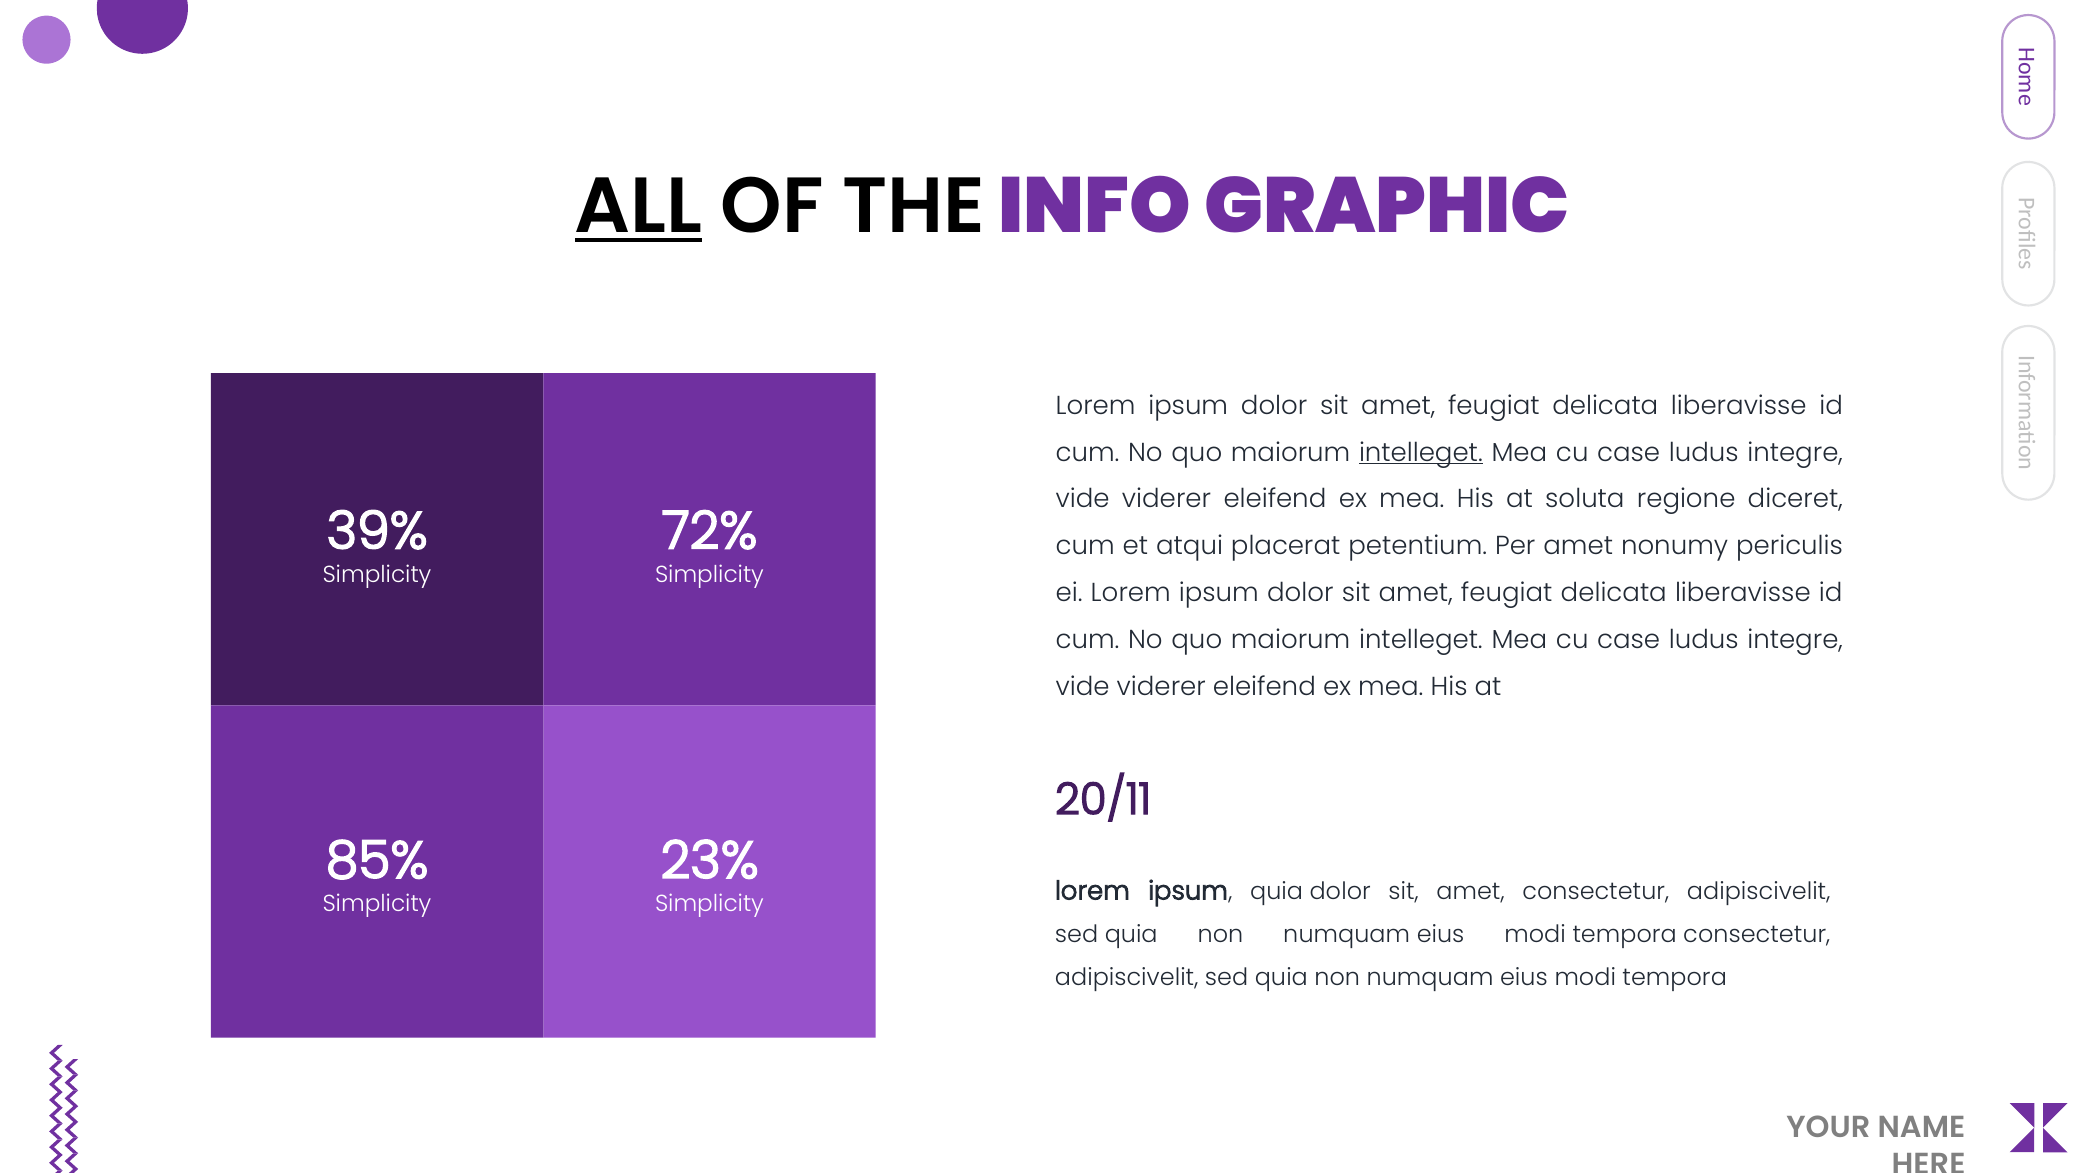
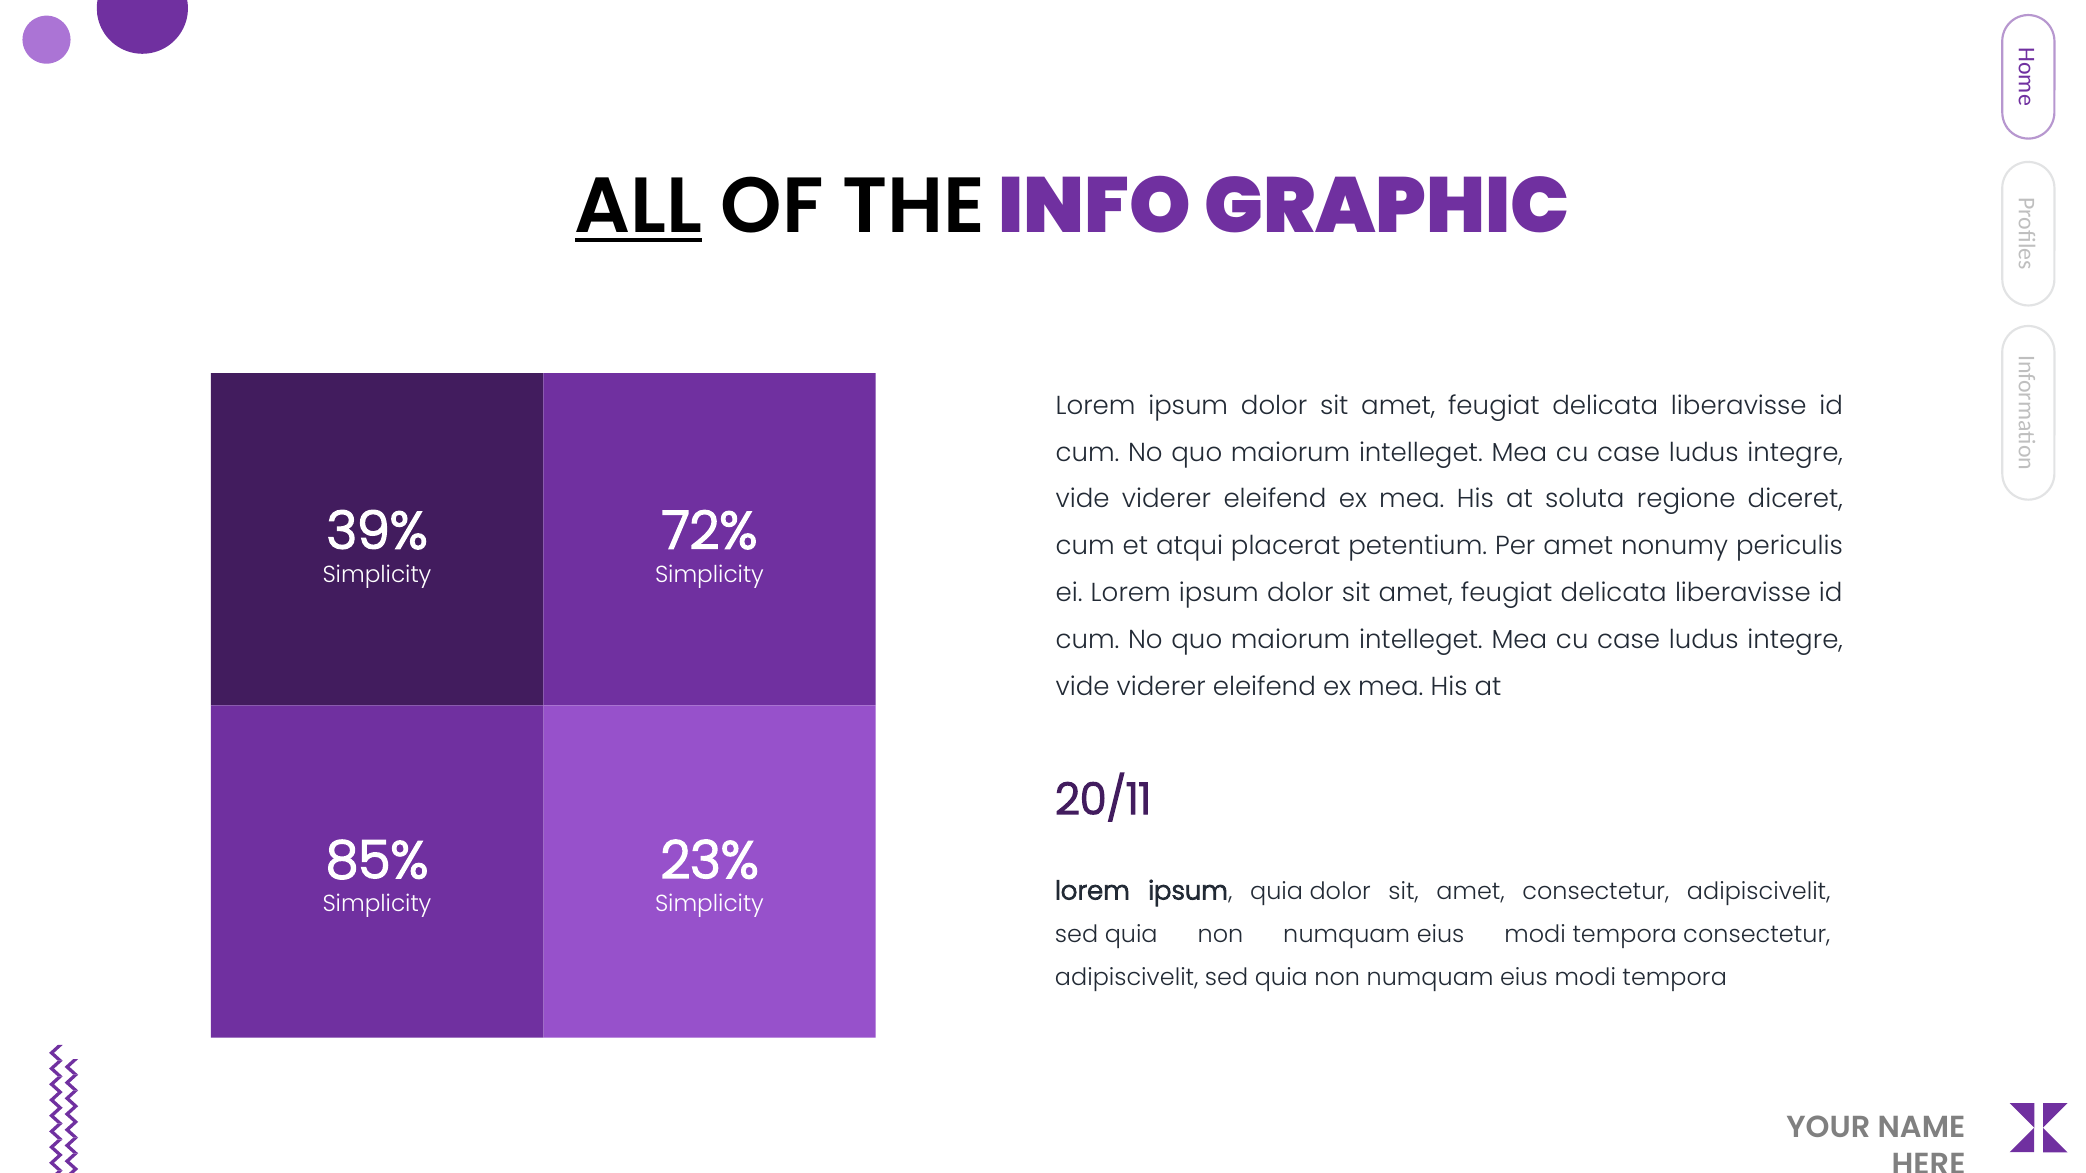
intelleget at (1421, 453) underline: present -> none
